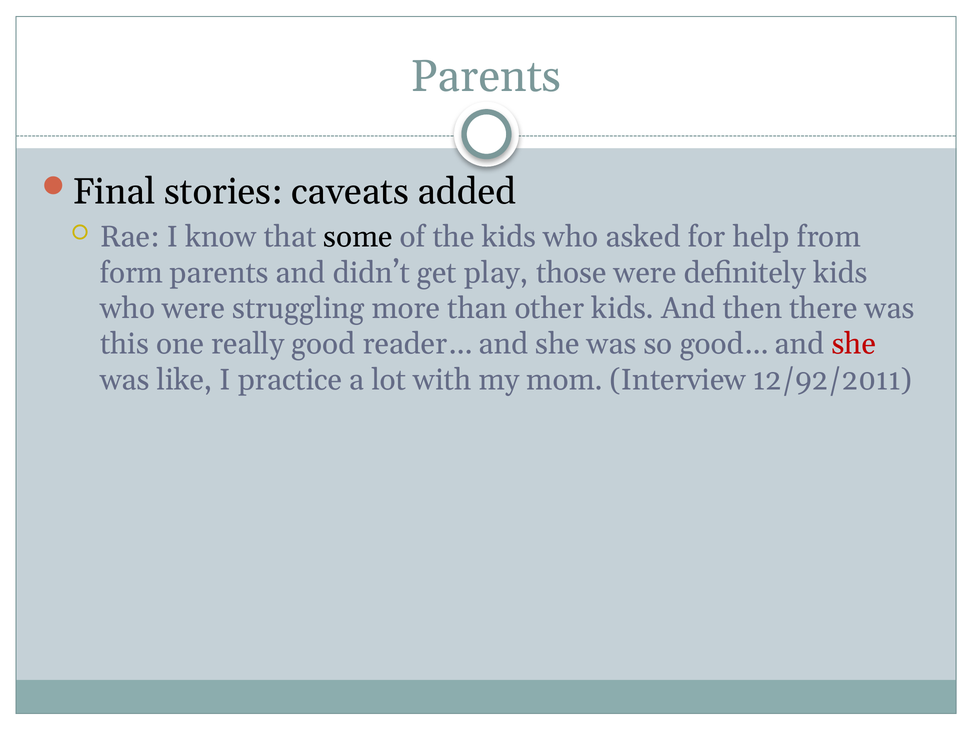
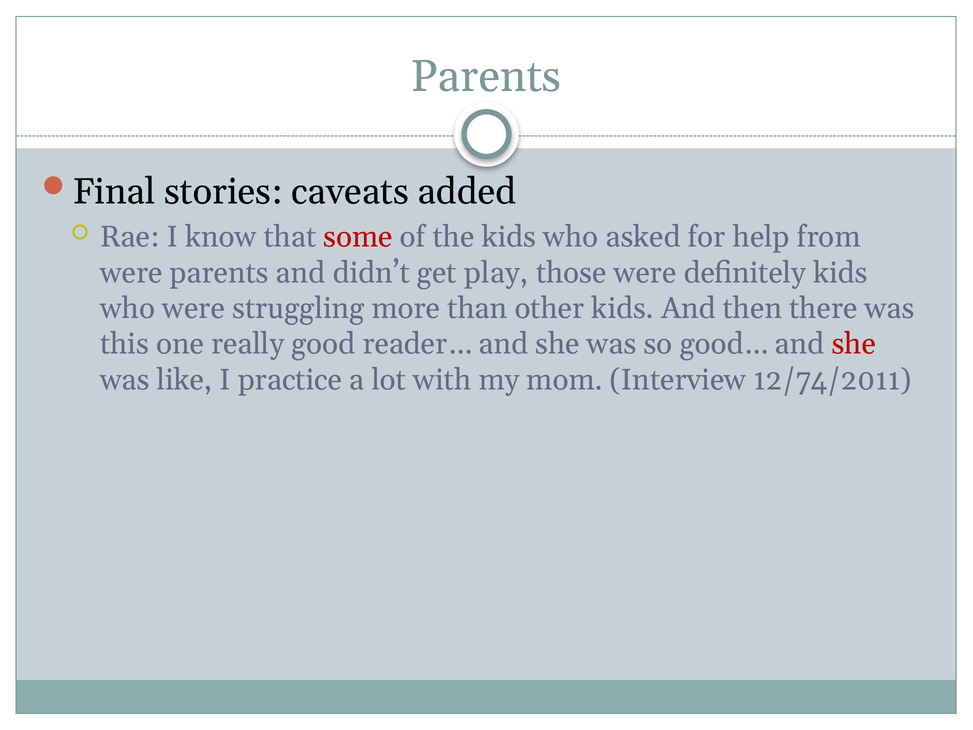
some colour: black -> red
form at (131, 273): form -> were
12/92/2011: 12/92/2011 -> 12/74/2011
